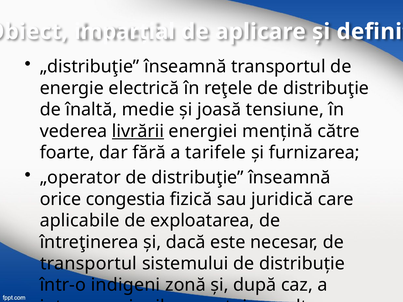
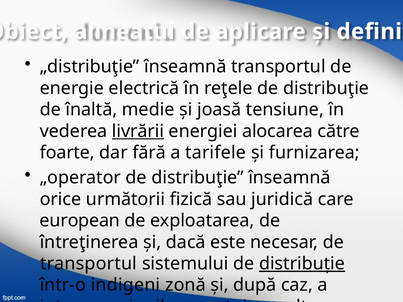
imparţial: imparţial -> alineatul
menţină: menţină -> alocarea
congestia: congestia -> următorii
aplicabile: aplicabile -> european
distribuţie at (302, 264) underline: none -> present
